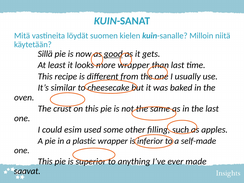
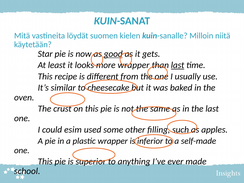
Sillä: Sillä -> Star
last at (178, 65) underline: none -> present
saavat: saavat -> school
